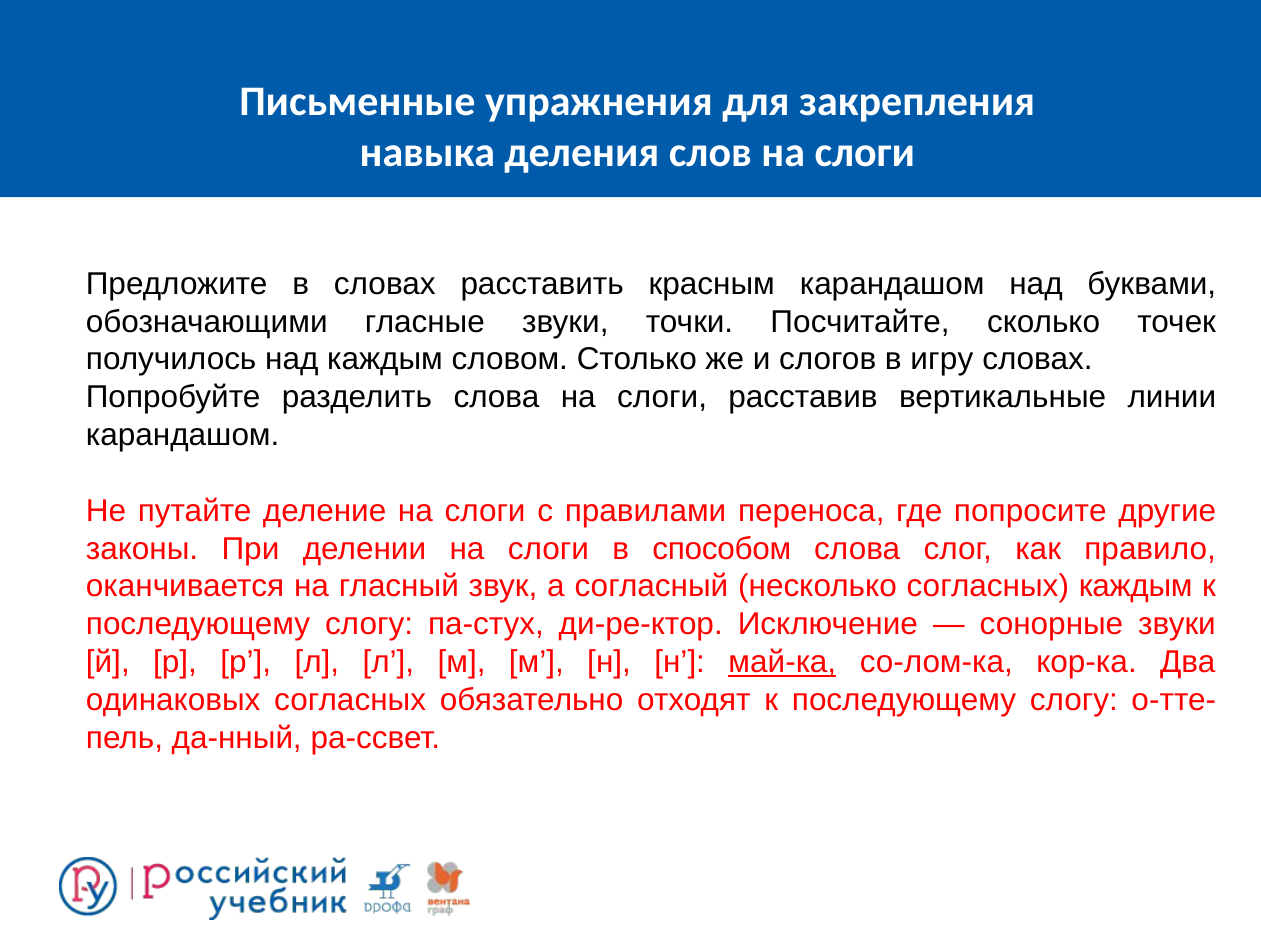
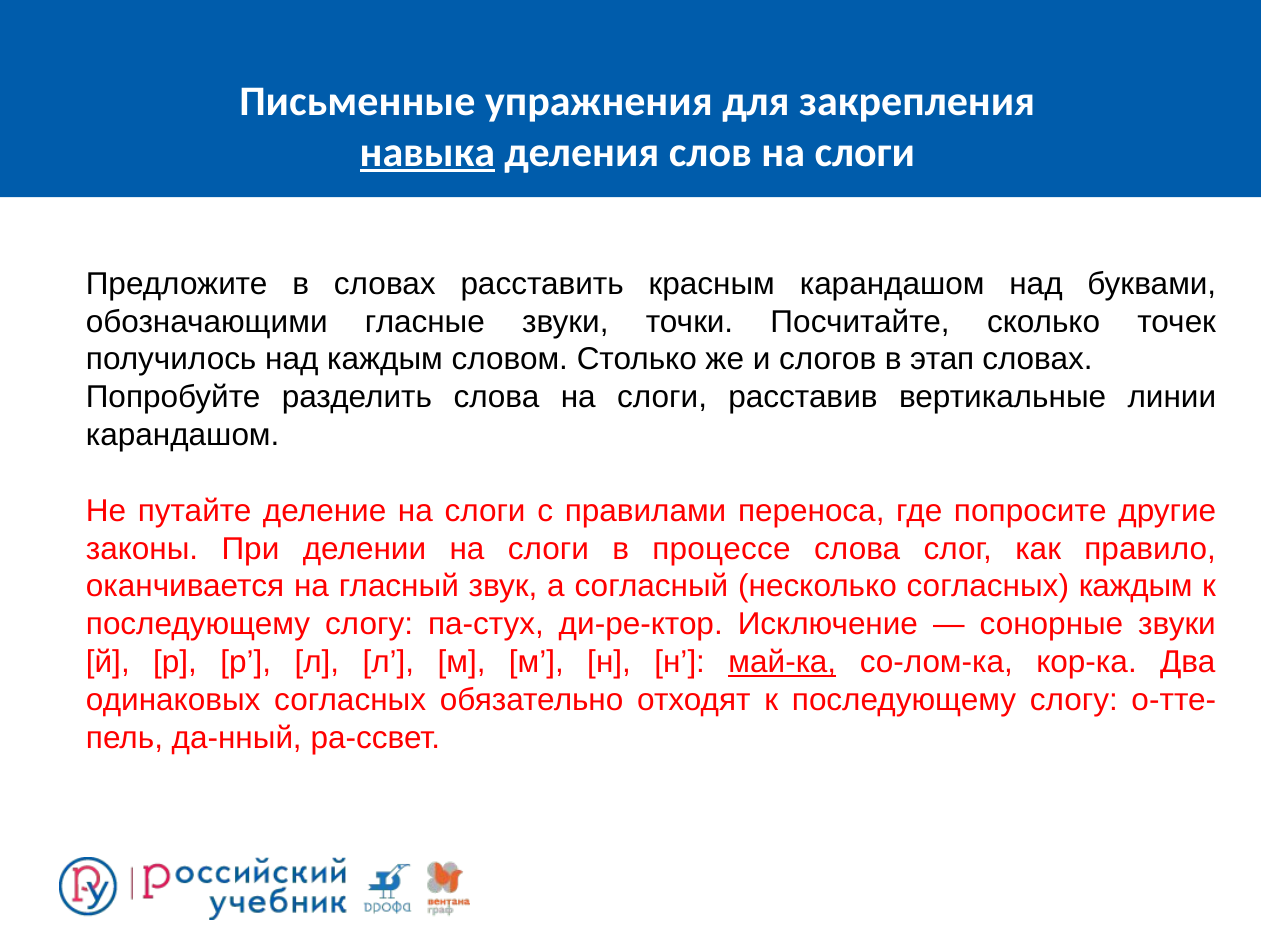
навыка underline: none -> present
игру: игру -> этап
способом: способом -> процессе
